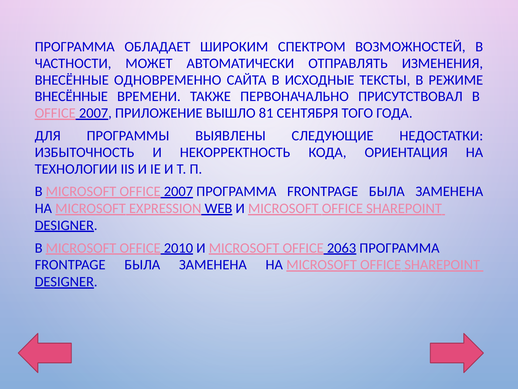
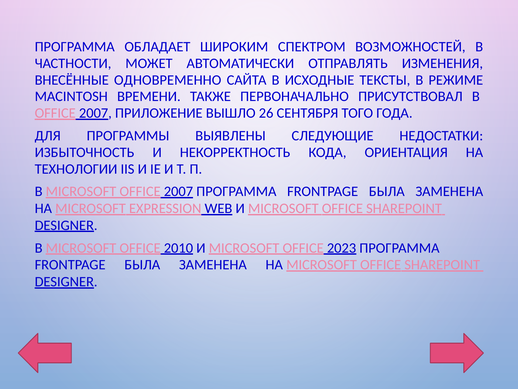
ВНЕСЁННЫЕ at (71, 96): ВНЕСЁННЫЕ -> MACINTOSH
81: 81 -> 26
2063: 2063 -> 2023
